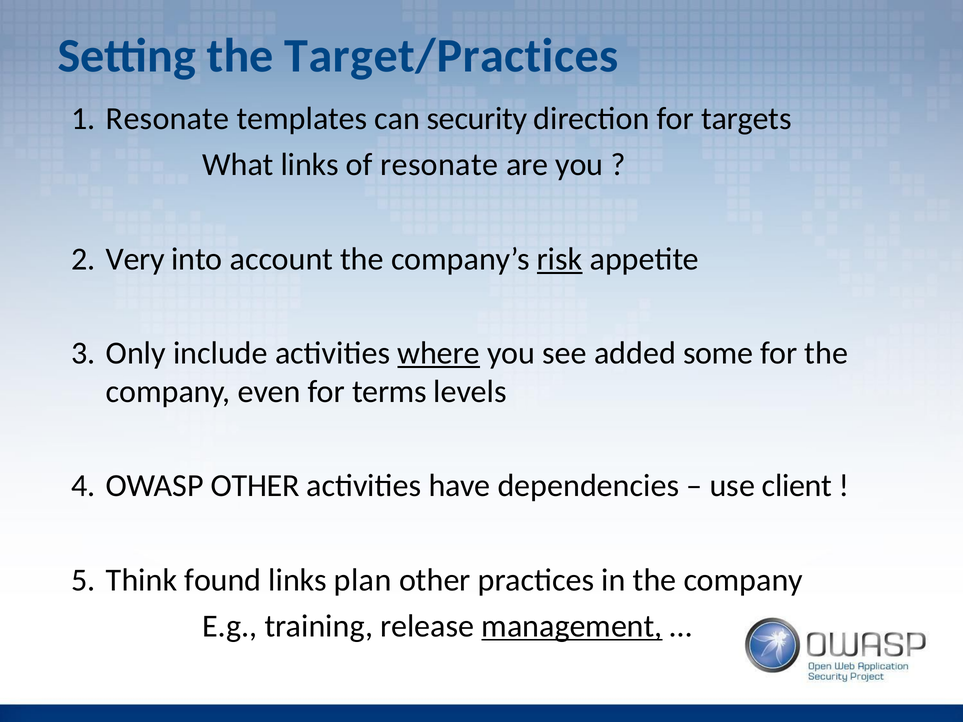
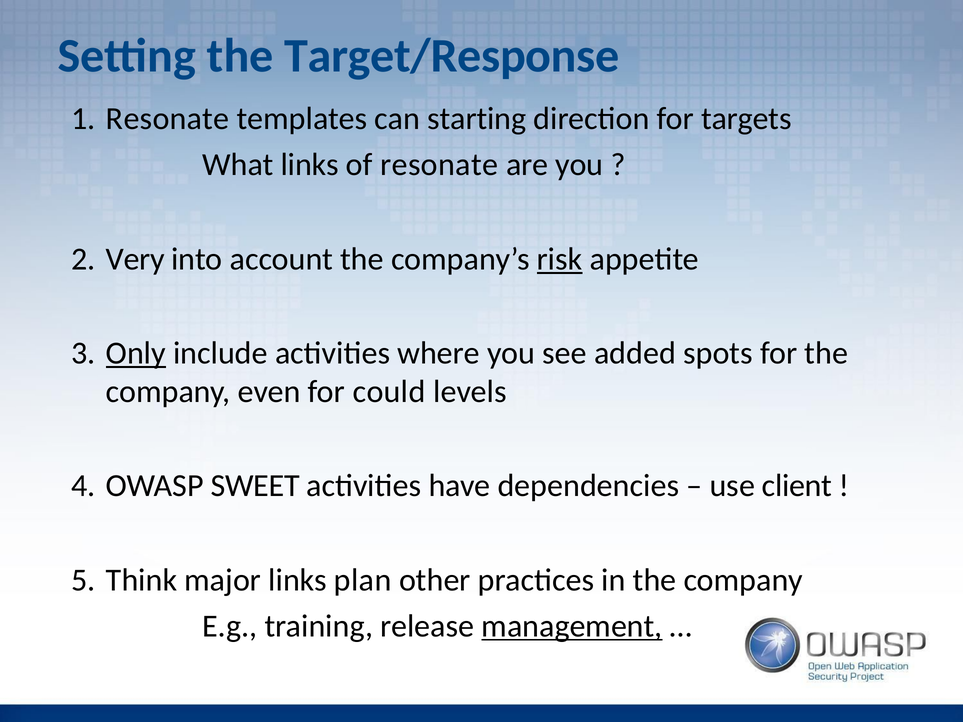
Target/Practices: Target/Practices -> Target/Response
security: security -> starting
Only underline: none -> present
where underline: present -> none
some: some -> spots
terms: terms -> could
OWASP OTHER: OTHER -> SWEET
found: found -> major
